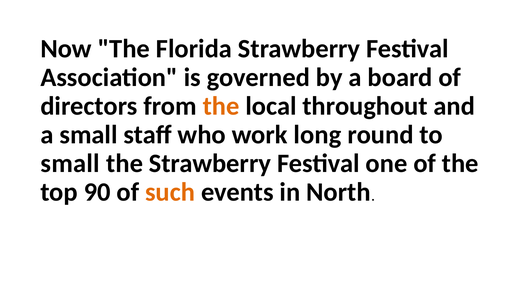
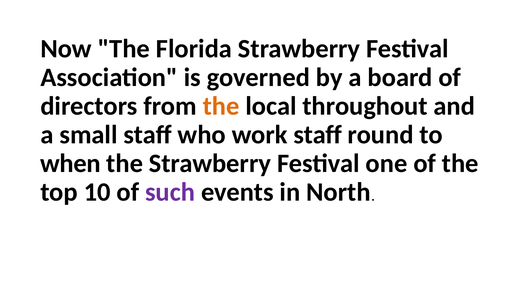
work long: long -> staff
small at (70, 163): small -> when
90: 90 -> 10
such colour: orange -> purple
